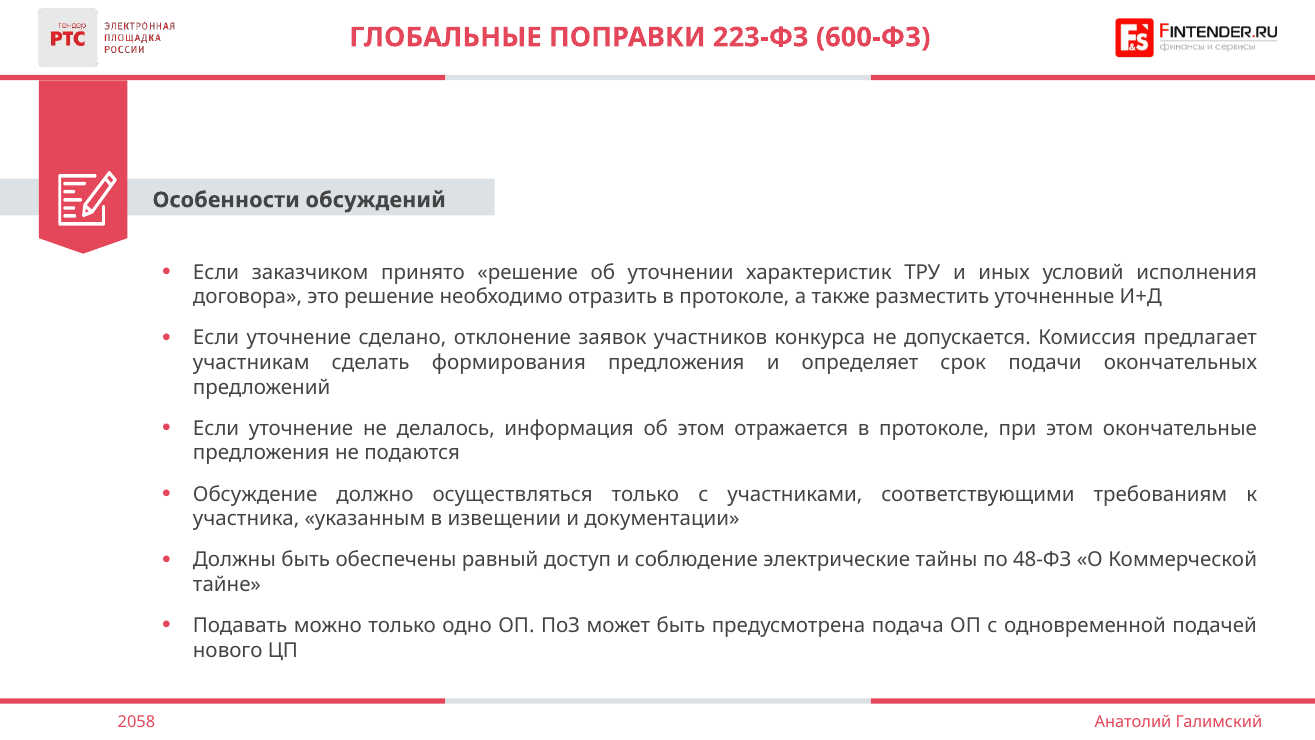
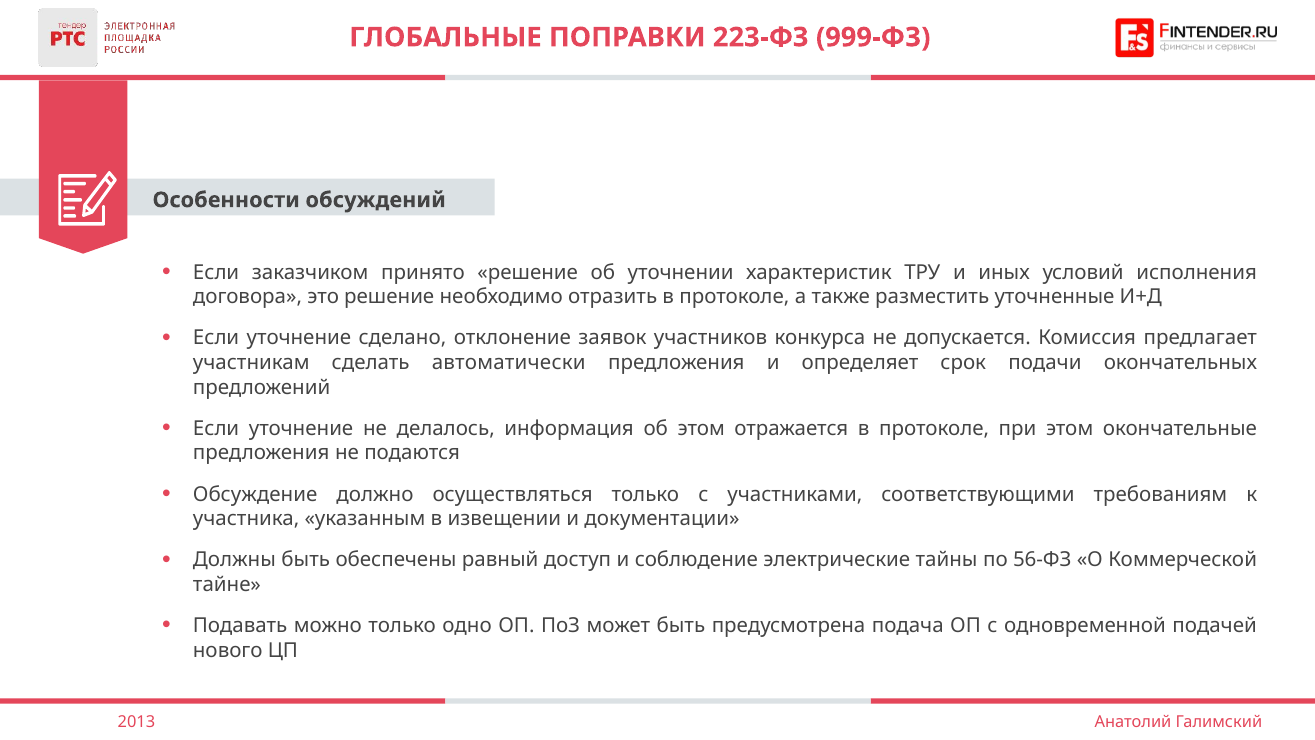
600-ФЗ: 600-ФЗ -> 999-ФЗ
формирования: формирования -> автоматически
48-ФЗ: 48-ФЗ -> 56-ФЗ
2058: 2058 -> 2013
